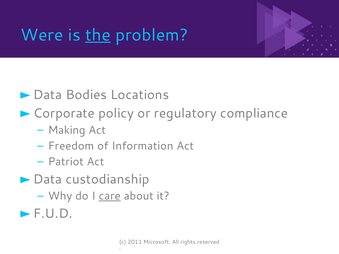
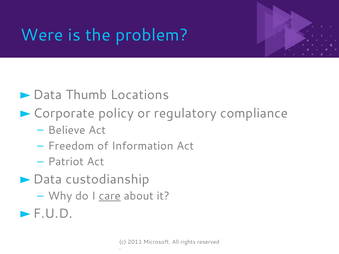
the underline: present -> none
Bodies: Bodies -> Thumb
Making: Making -> Believe
